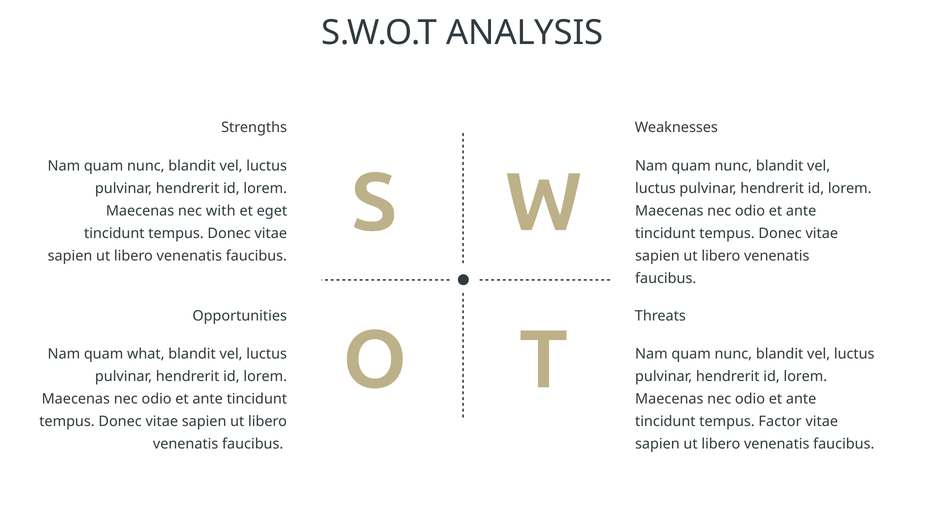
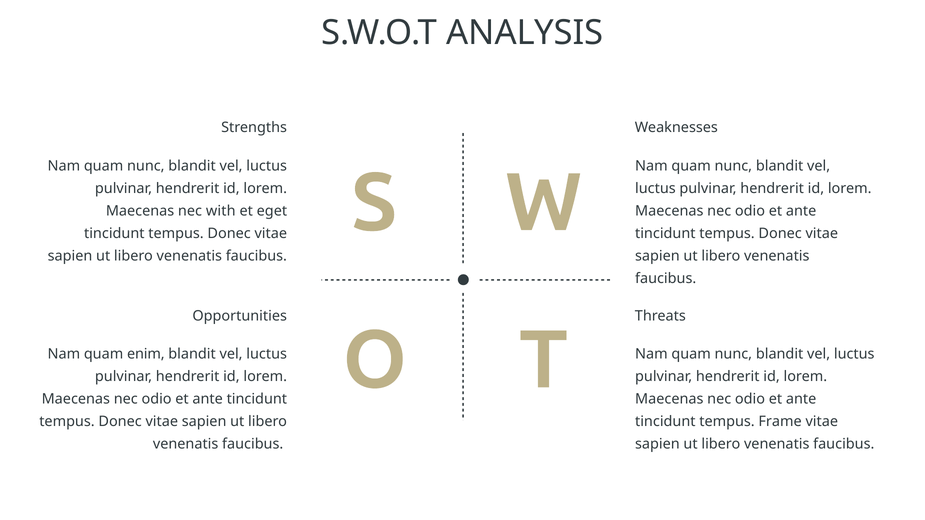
what: what -> enim
Factor: Factor -> Frame
